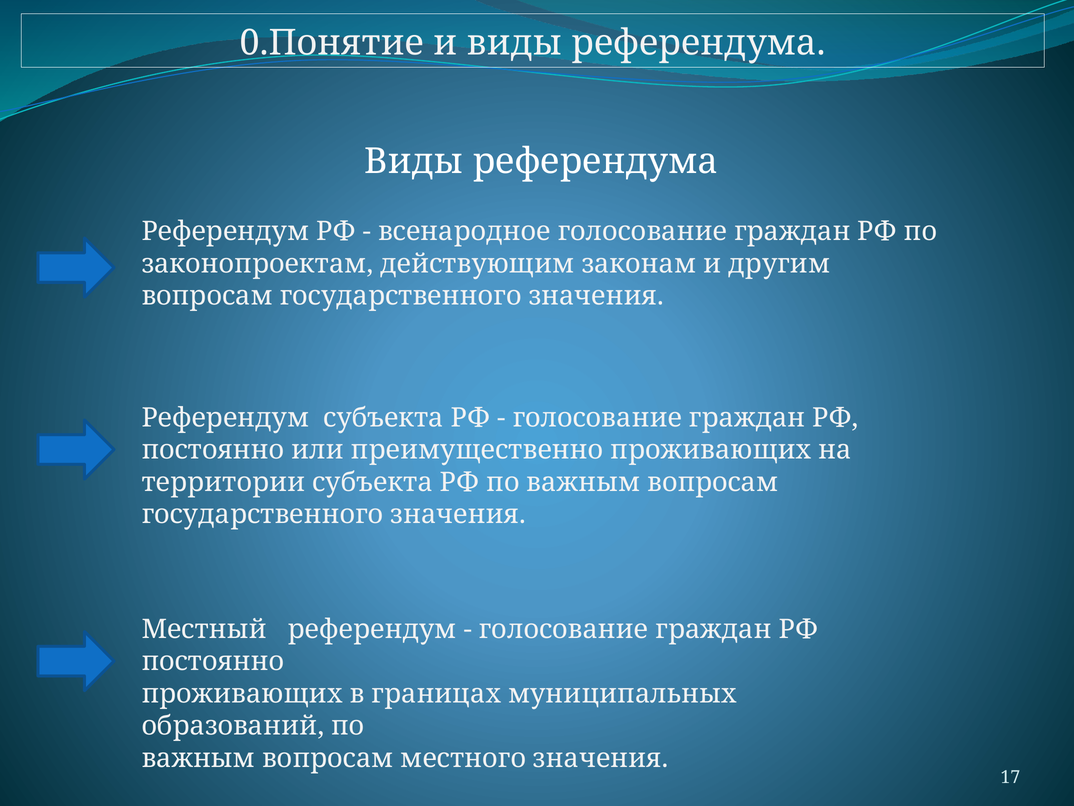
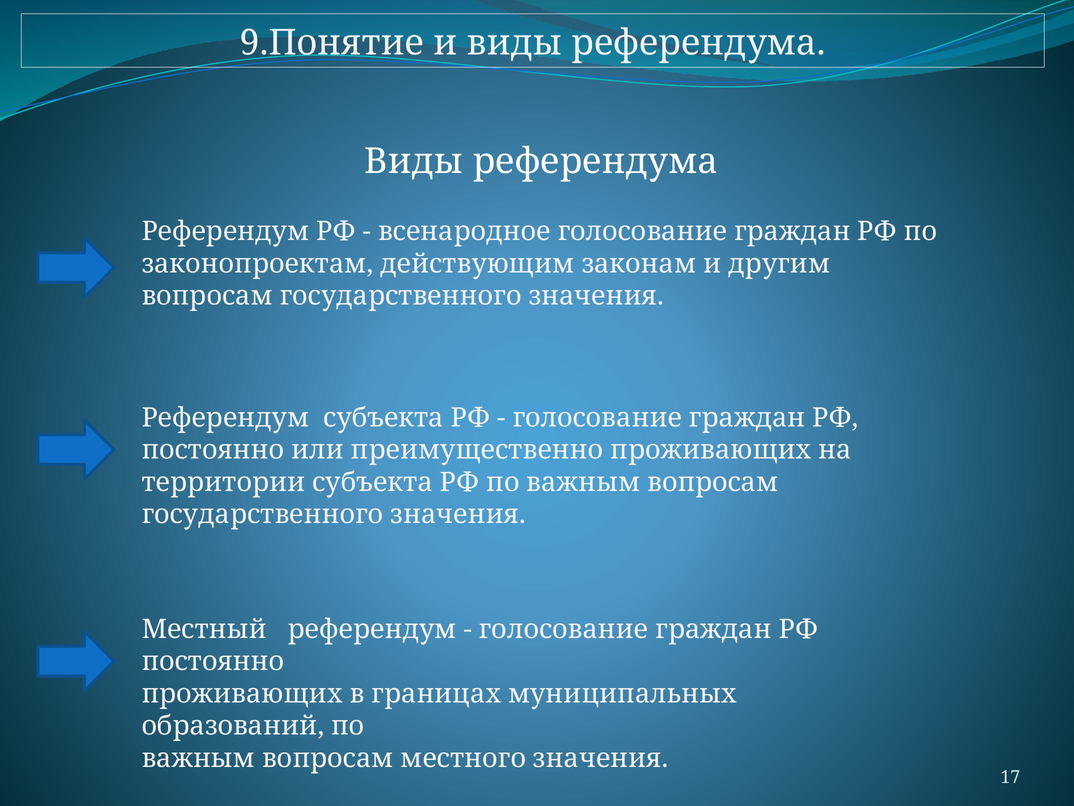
0.Понятие: 0.Понятие -> 9.Понятие
